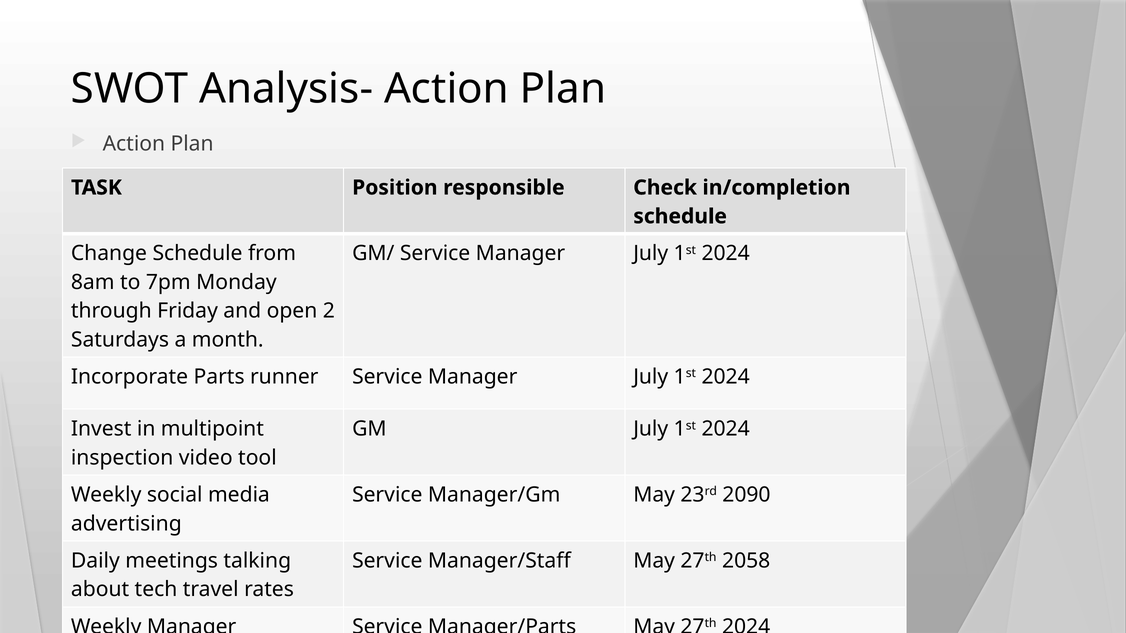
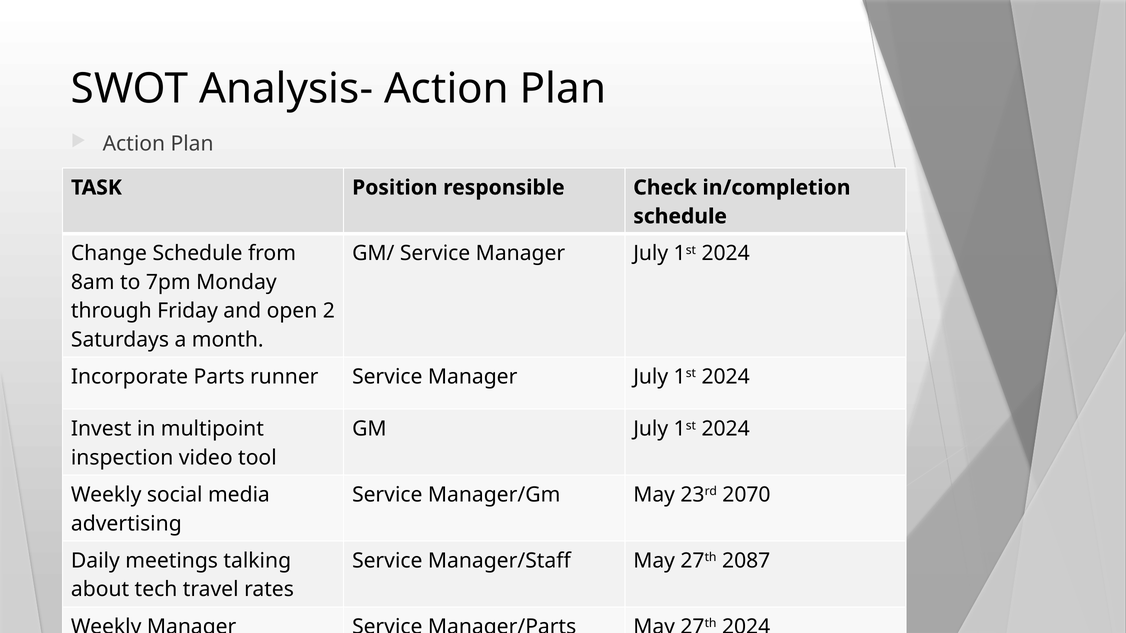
2090: 2090 -> 2070
2058: 2058 -> 2087
